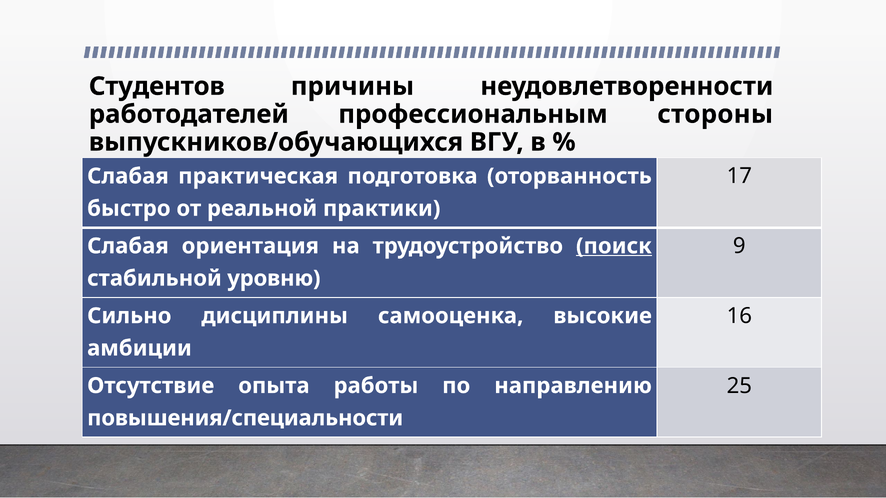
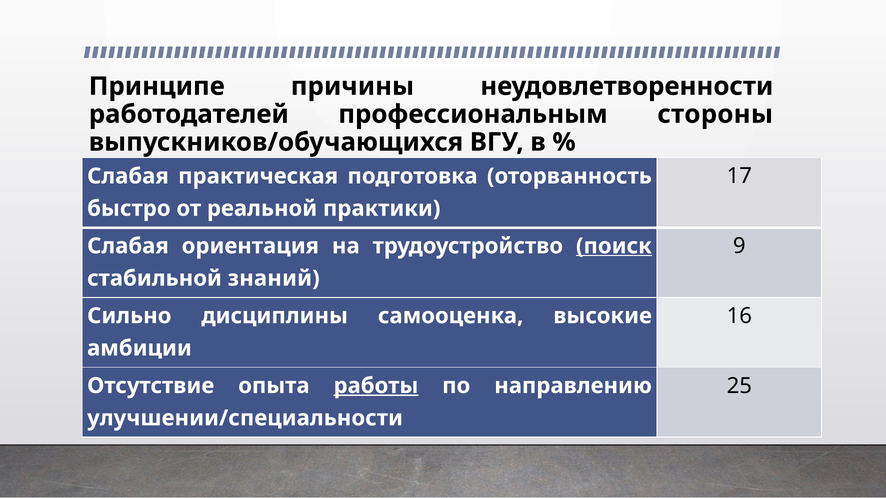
Студентов: Студентов -> Принципе
уровню: уровню -> знаний
работы underline: none -> present
повышения/специальности: повышения/специальности -> улучшении/специальности
